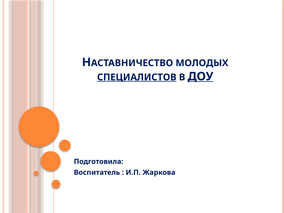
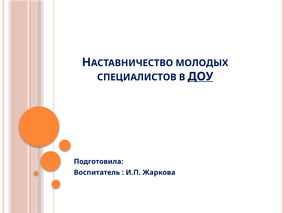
СПЕЦИАЛИСТОВ underline: present -> none
